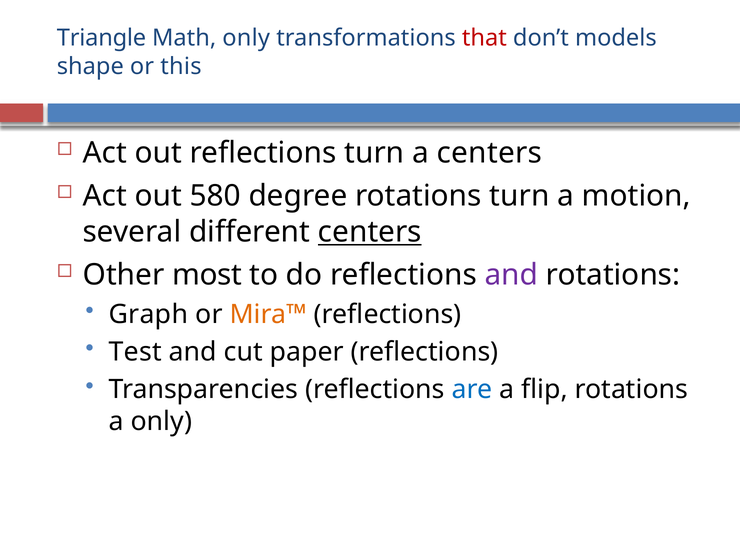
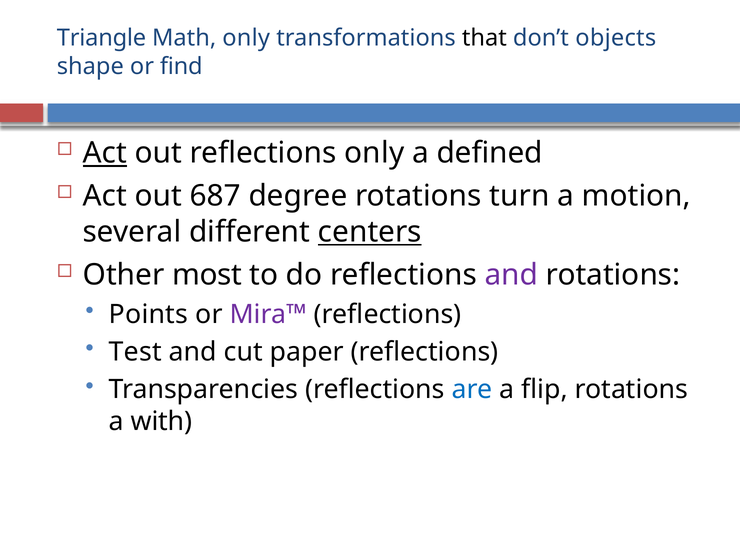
that colour: red -> black
models: models -> objects
this: this -> find
Act at (105, 153) underline: none -> present
reflections turn: turn -> only
a centers: centers -> defined
580: 580 -> 687
Graph: Graph -> Points
Mira™ colour: orange -> purple
a only: only -> with
